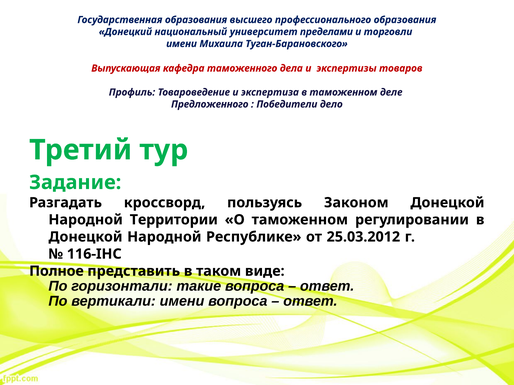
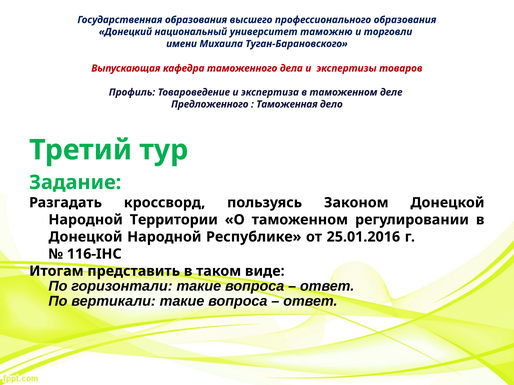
пределами: пределами -> таможню
Победители: Победители -> Таможенная
25.03.2012: 25.03.2012 -> 25.01.2016
Полное: Полное -> Итогам
вертикали имени: имени -> такие
